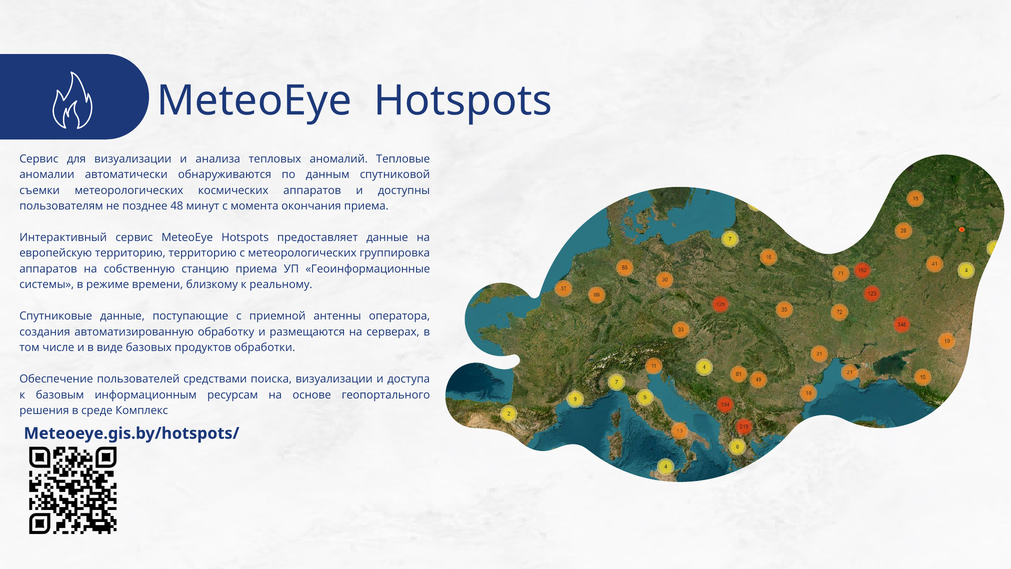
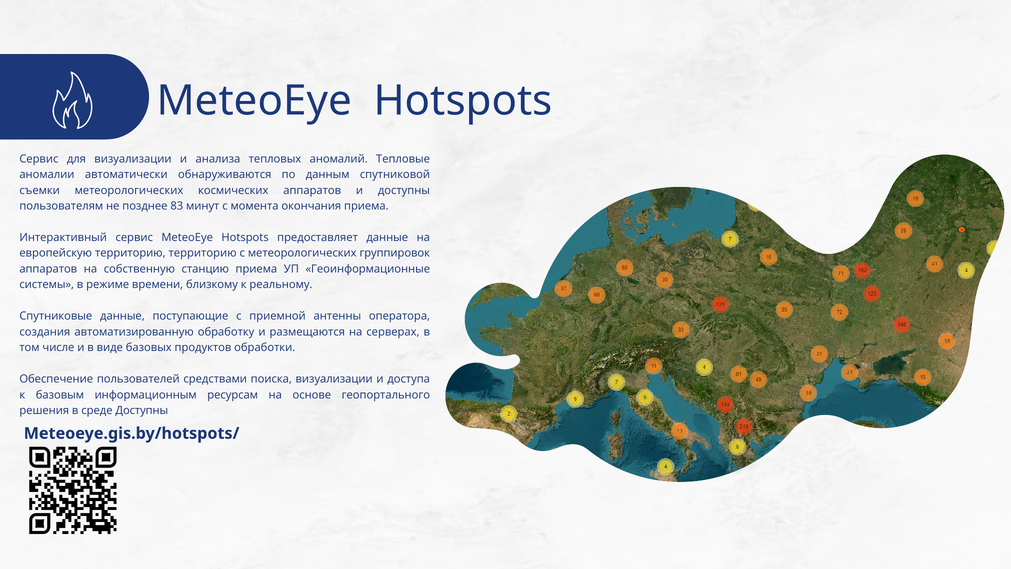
48: 48 -> 83
группировка: группировка -> группировок
среде Комплекс: Комплекс -> Доступны
